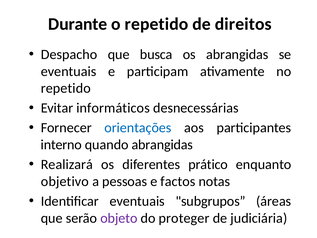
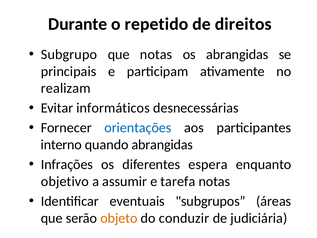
Despacho: Despacho -> Subgrupo
que busca: busca -> notas
eventuais at (69, 71): eventuais -> principais
repetido at (66, 88): repetido -> realizam
Realizará: Realizará -> Infrações
prático: prático -> espera
pessoas: pessoas -> assumir
factos: factos -> tarefa
objeto colour: purple -> orange
proteger: proteger -> conduzir
